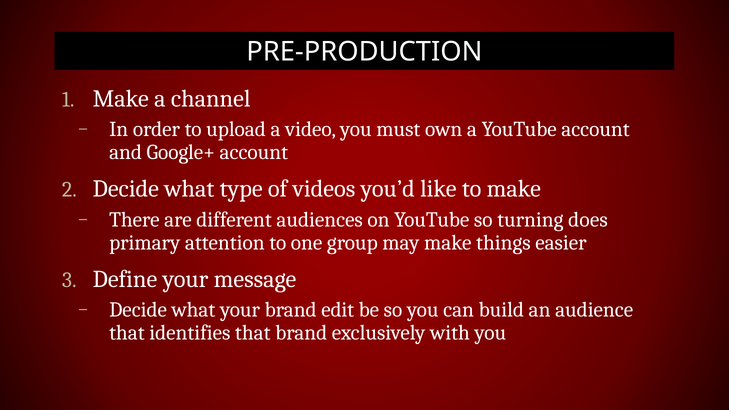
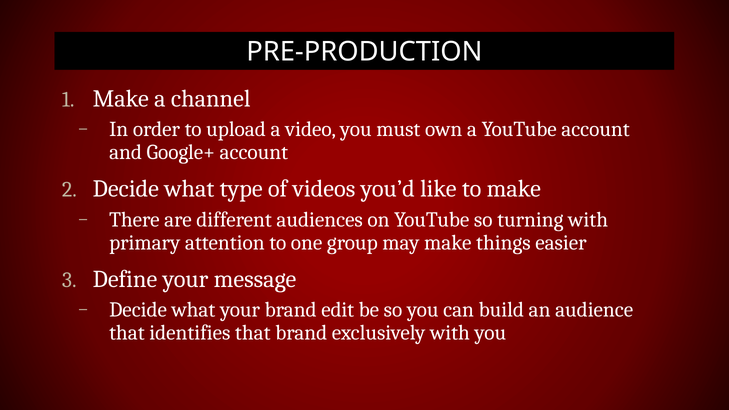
turning does: does -> with
